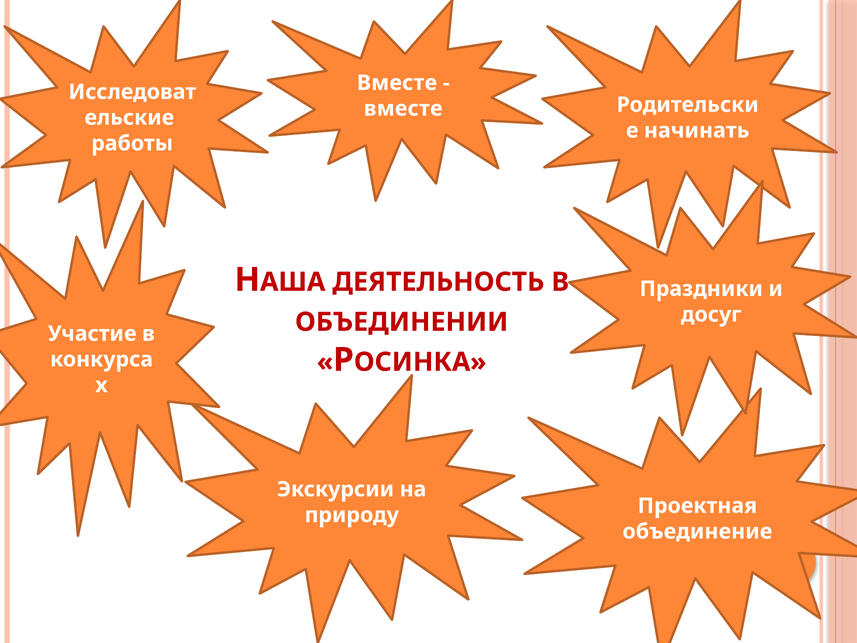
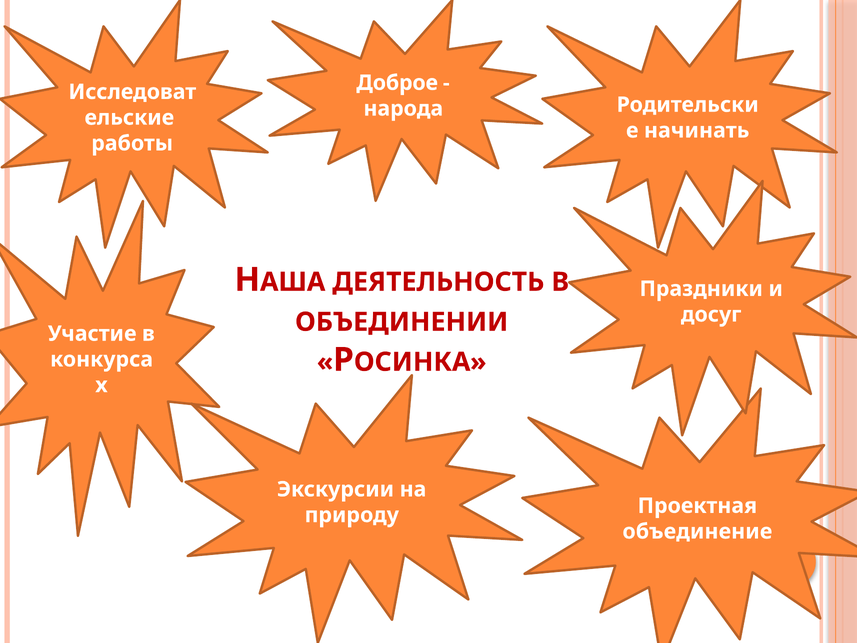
Вместе at (397, 83): Вместе -> Доброе
вместе at (403, 109): вместе -> народа
